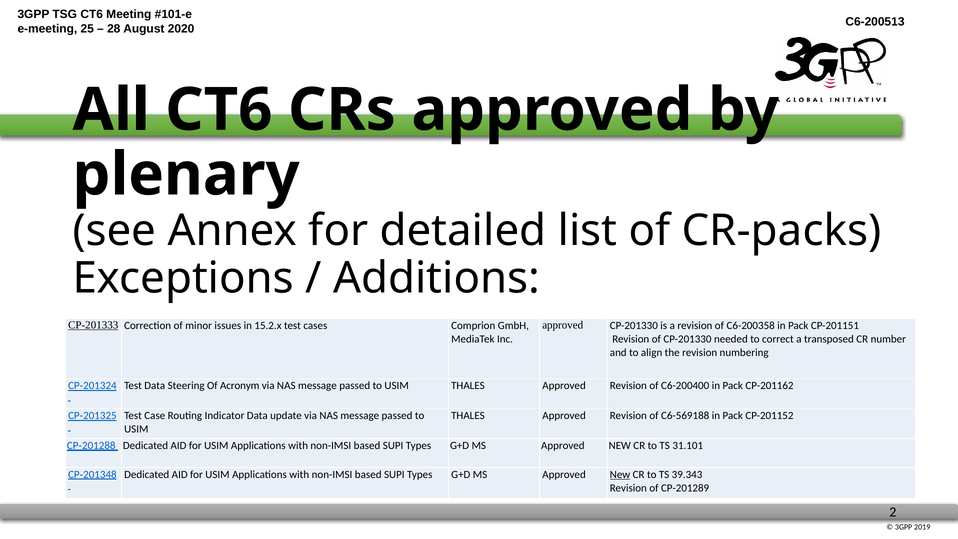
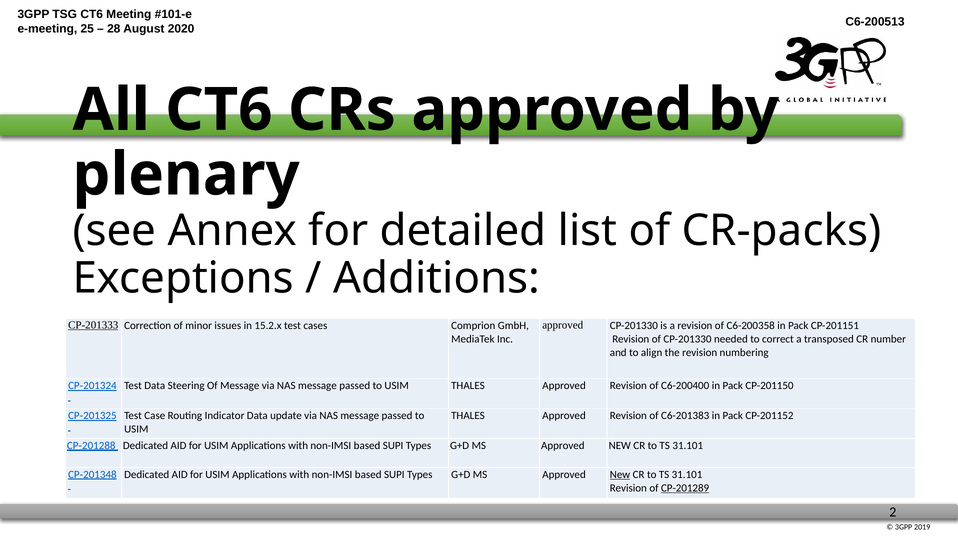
Of Acronym: Acronym -> Message
CP-201162: CP-201162 -> CP-201150
C6-569188: C6-569188 -> C6-201383
39.343 at (687, 474): 39.343 -> 31.101
CP-201289 underline: none -> present
